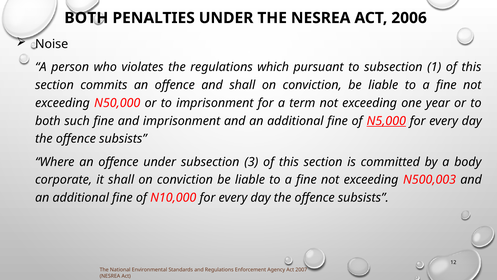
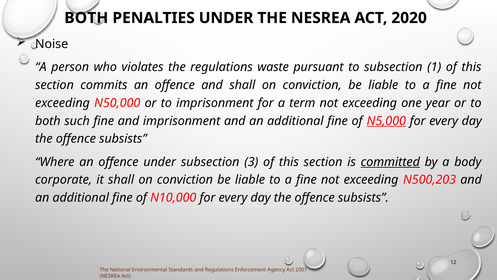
2006: 2006 -> 2020
which: which -> waste
committed underline: none -> present
N500,003: N500,003 -> N500,203
